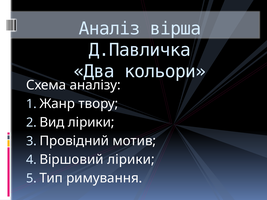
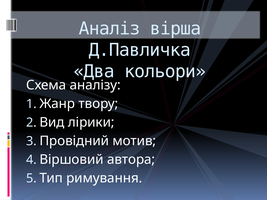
лірики at (131, 160): лірики -> автора
